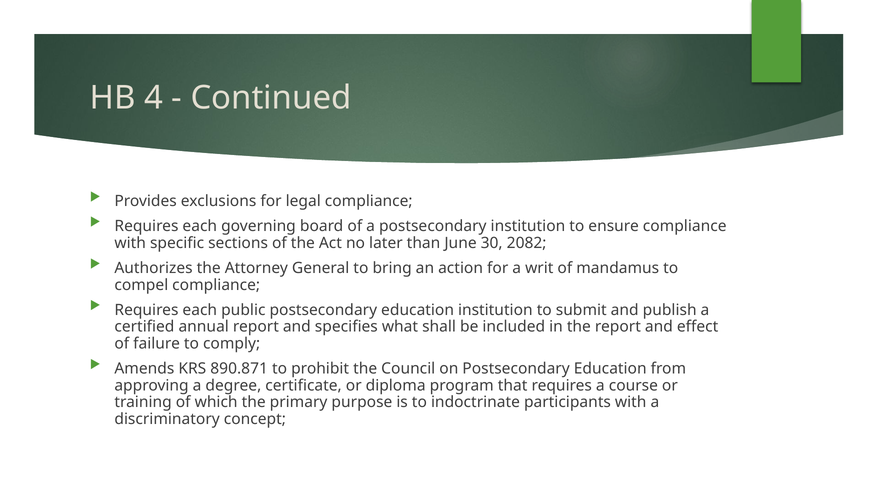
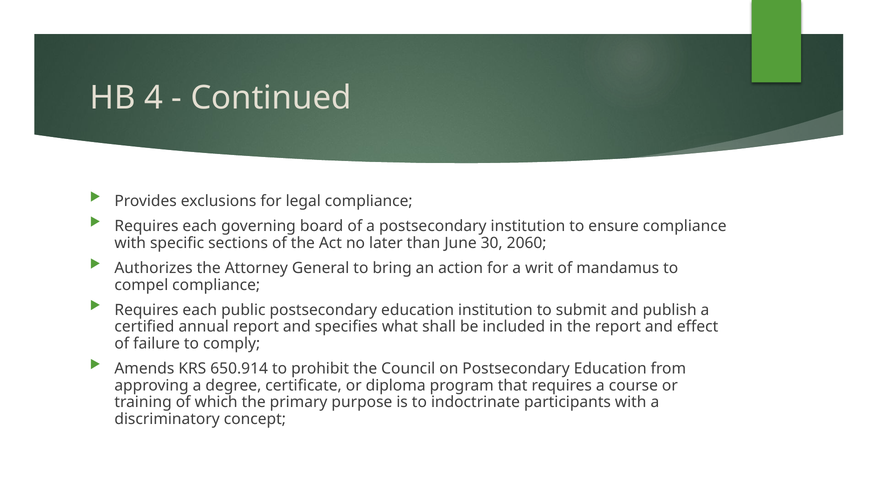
2082: 2082 -> 2060
890.871: 890.871 -> 650.914
